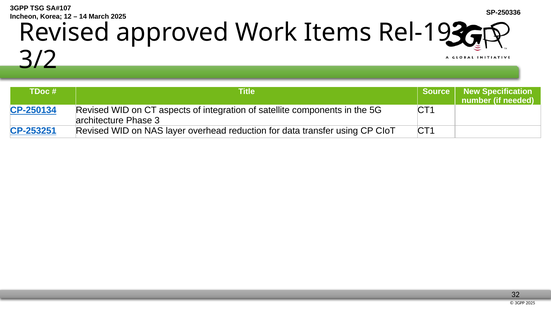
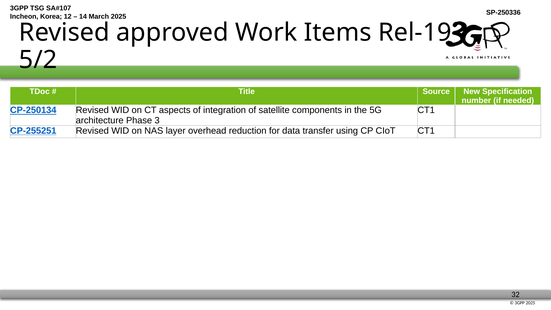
3/2: 3/2 -> 5/2
CP-253251: CP-253251 -> CP-255251
